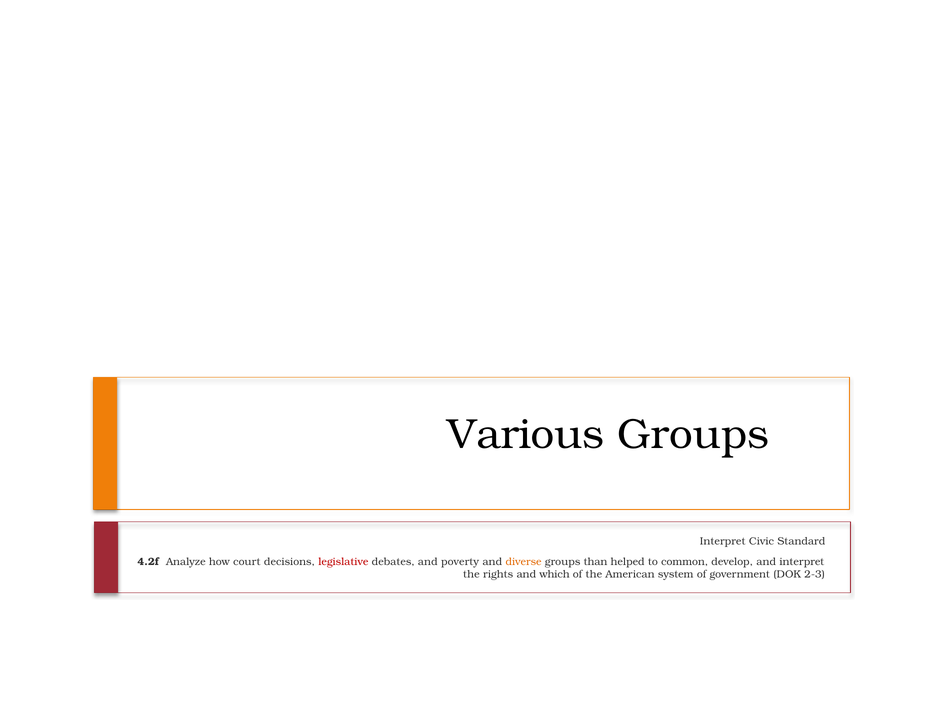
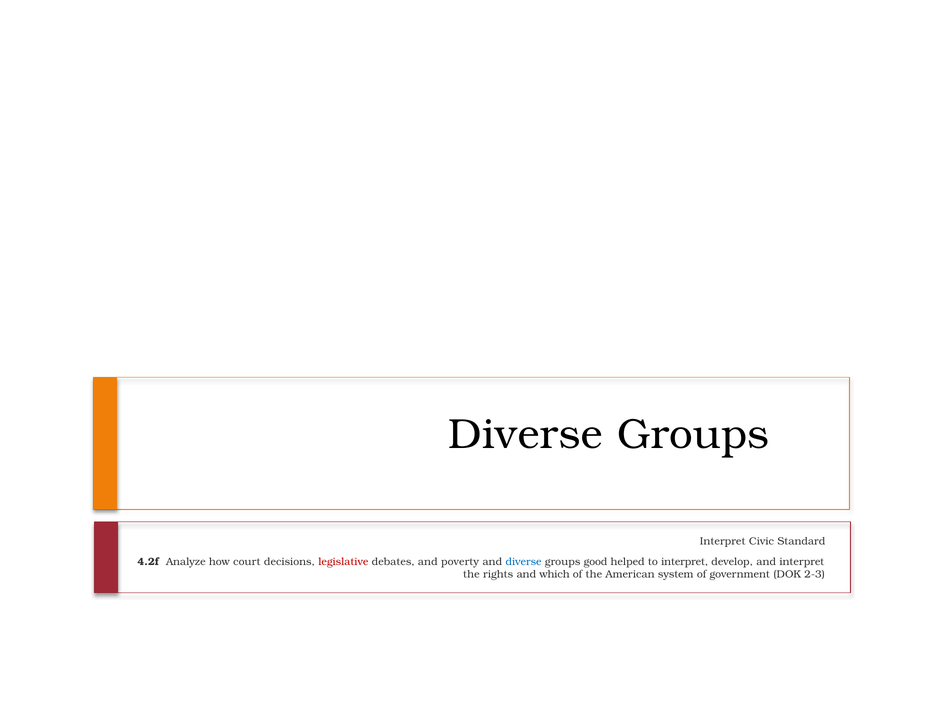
Various at (526, 434): Various -> Diverse
diverse at (524, 562) colour: orange -> blue
than: than -> good
to common: common -> interpret
